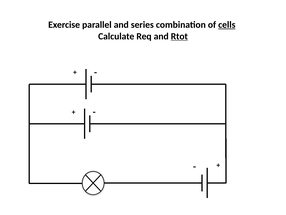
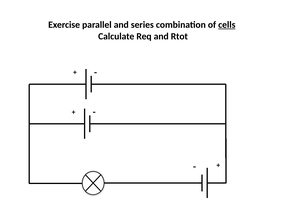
Rtot underline: present -> none
